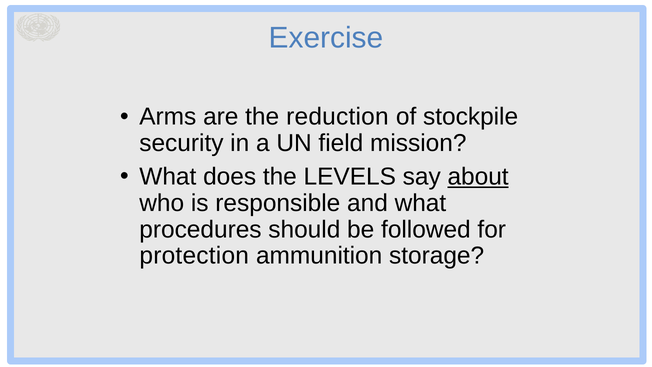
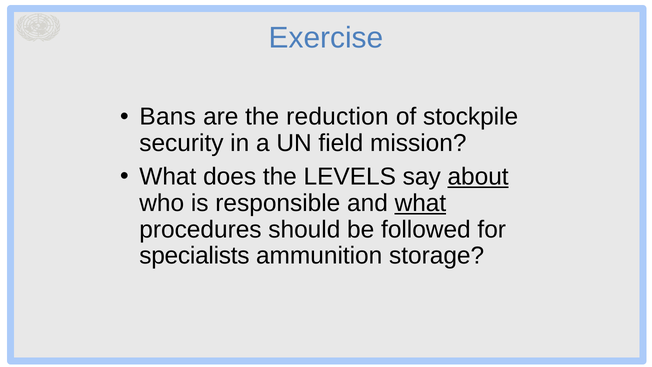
Arms: Arms -> Bans
what at (420, 203) underline: none -> present
protection: protection -> specialists
